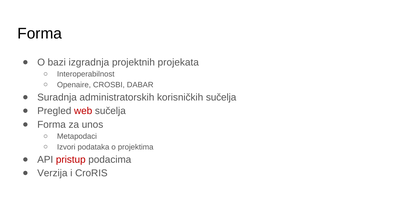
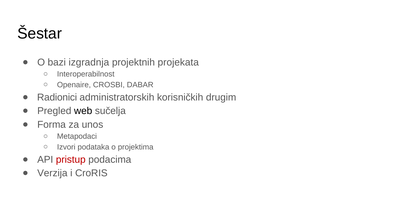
Forma at (40, 34): Forma -> Šestar
Suradnja: Suradnja -> Radionici
korisničkih sučelja: sučelja -> drugim
web colour: red -> black
